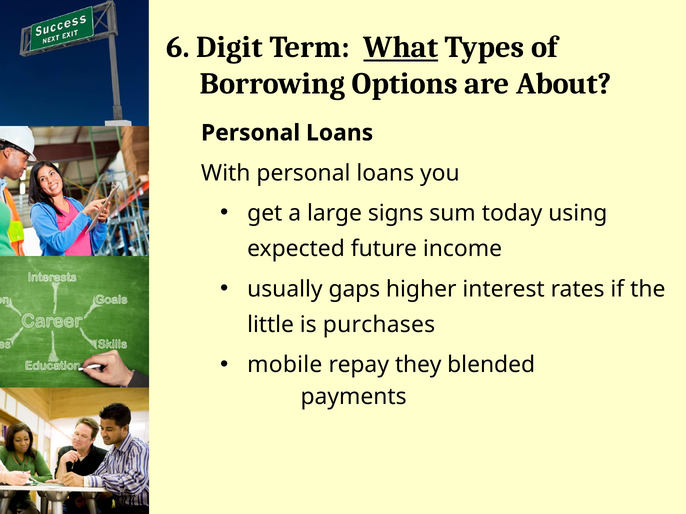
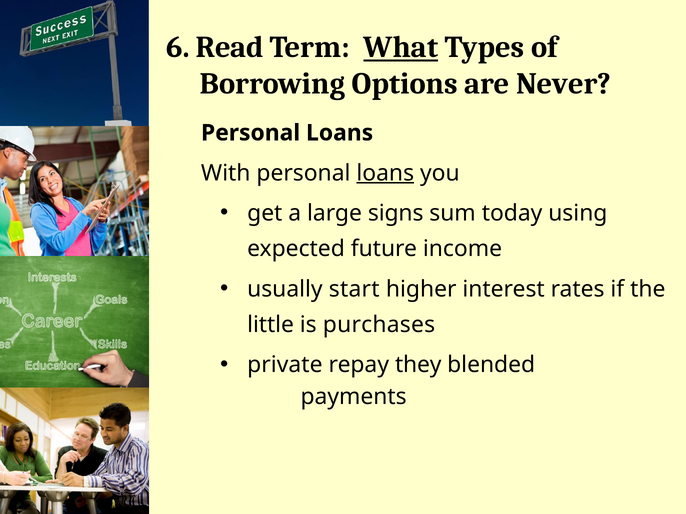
Digit: Digit -> Read
About: About -> Never
loans at (385, 173) underline: none -> present
gaps: gaps -> start
mobile: mobile -> private
